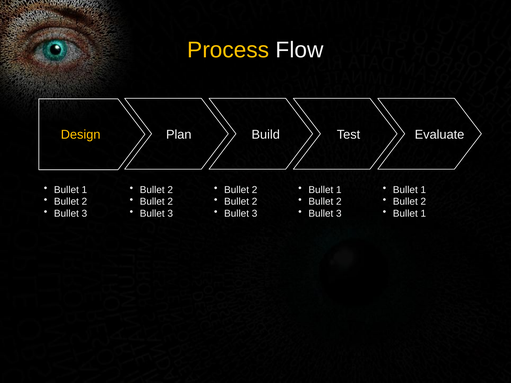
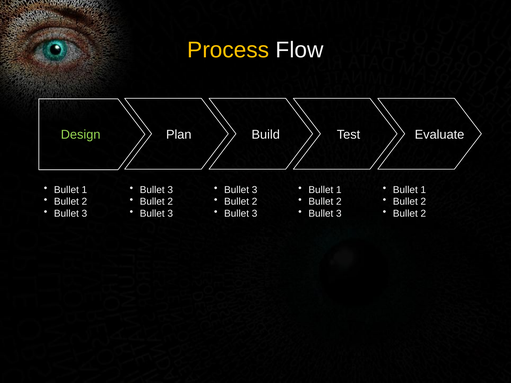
Design colour: yellow -> light green
2 at (170, 190): 2 -> 3
2 at (255, 190): 2 -> 3
1 at (423, 214): 1 -> 2
